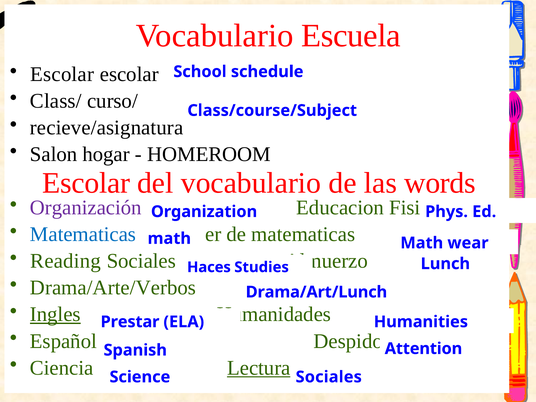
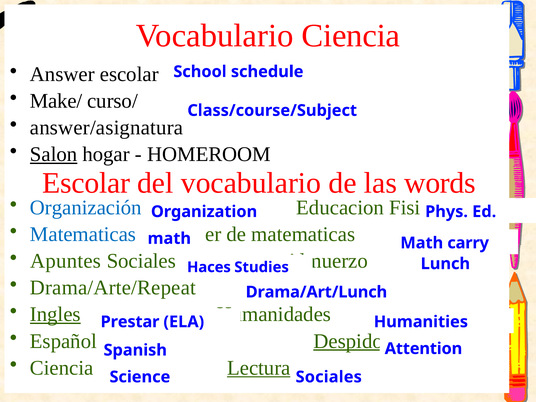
Vocabulario Escuela: Escuela -> Ciencia
Escolar at (62, 74): Escolar -> Answer
Class/: Class/ -> Make/
recieve/asignatura: recieve/asignatura -> answer/asignatura
Salon underline: none -> present
Organización colour: purple -> blue
wear: wear -> carry
Reading: Reading -> Apuntes
Drama/Arte/Verbos: Drama/Arte/Verbos -> Drama/Arte/Repeat
Despido underline: none -> present
